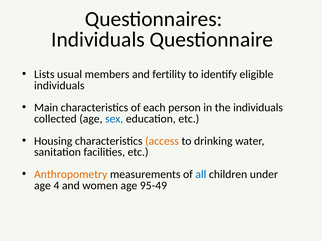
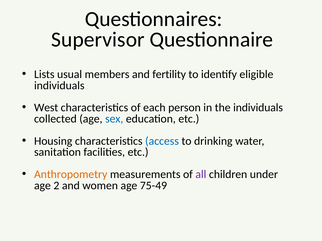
Individuals at (98, 40): Individuals -> Supervisor
Main: Main -> West
access colour: orange -> blue
all colour: blue -> purple
4: 4 -> 2
95-49: 95-49 -> 75-49
